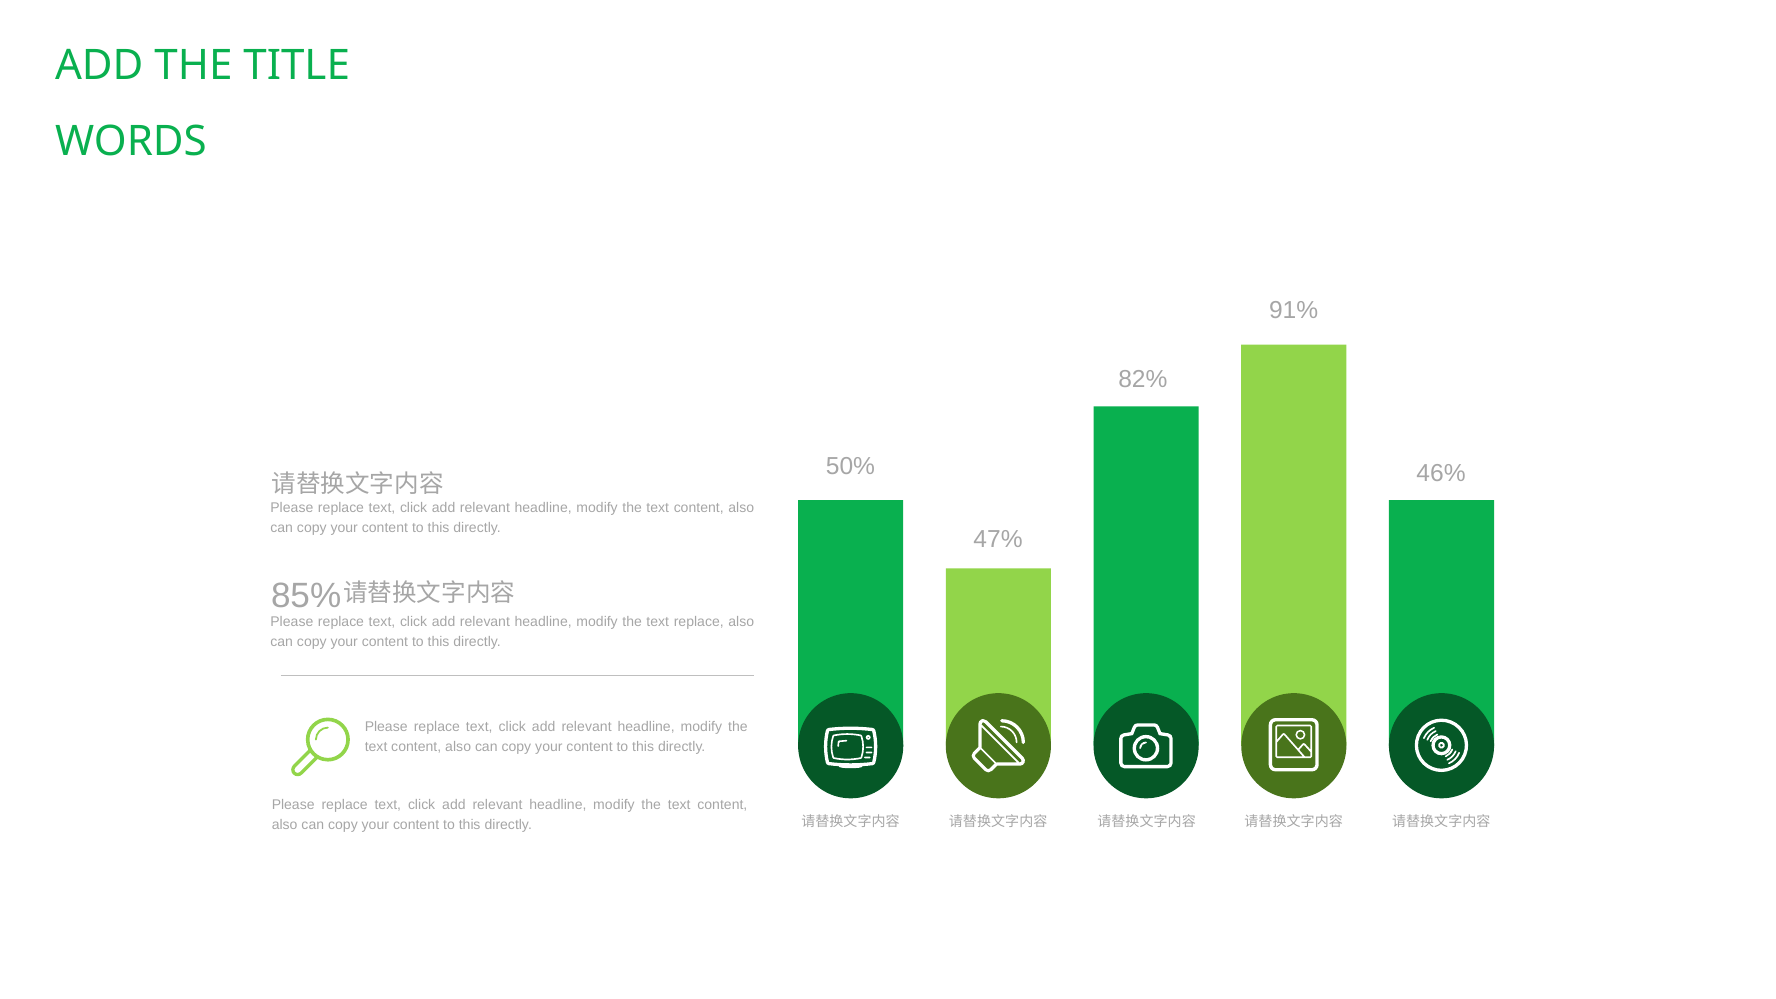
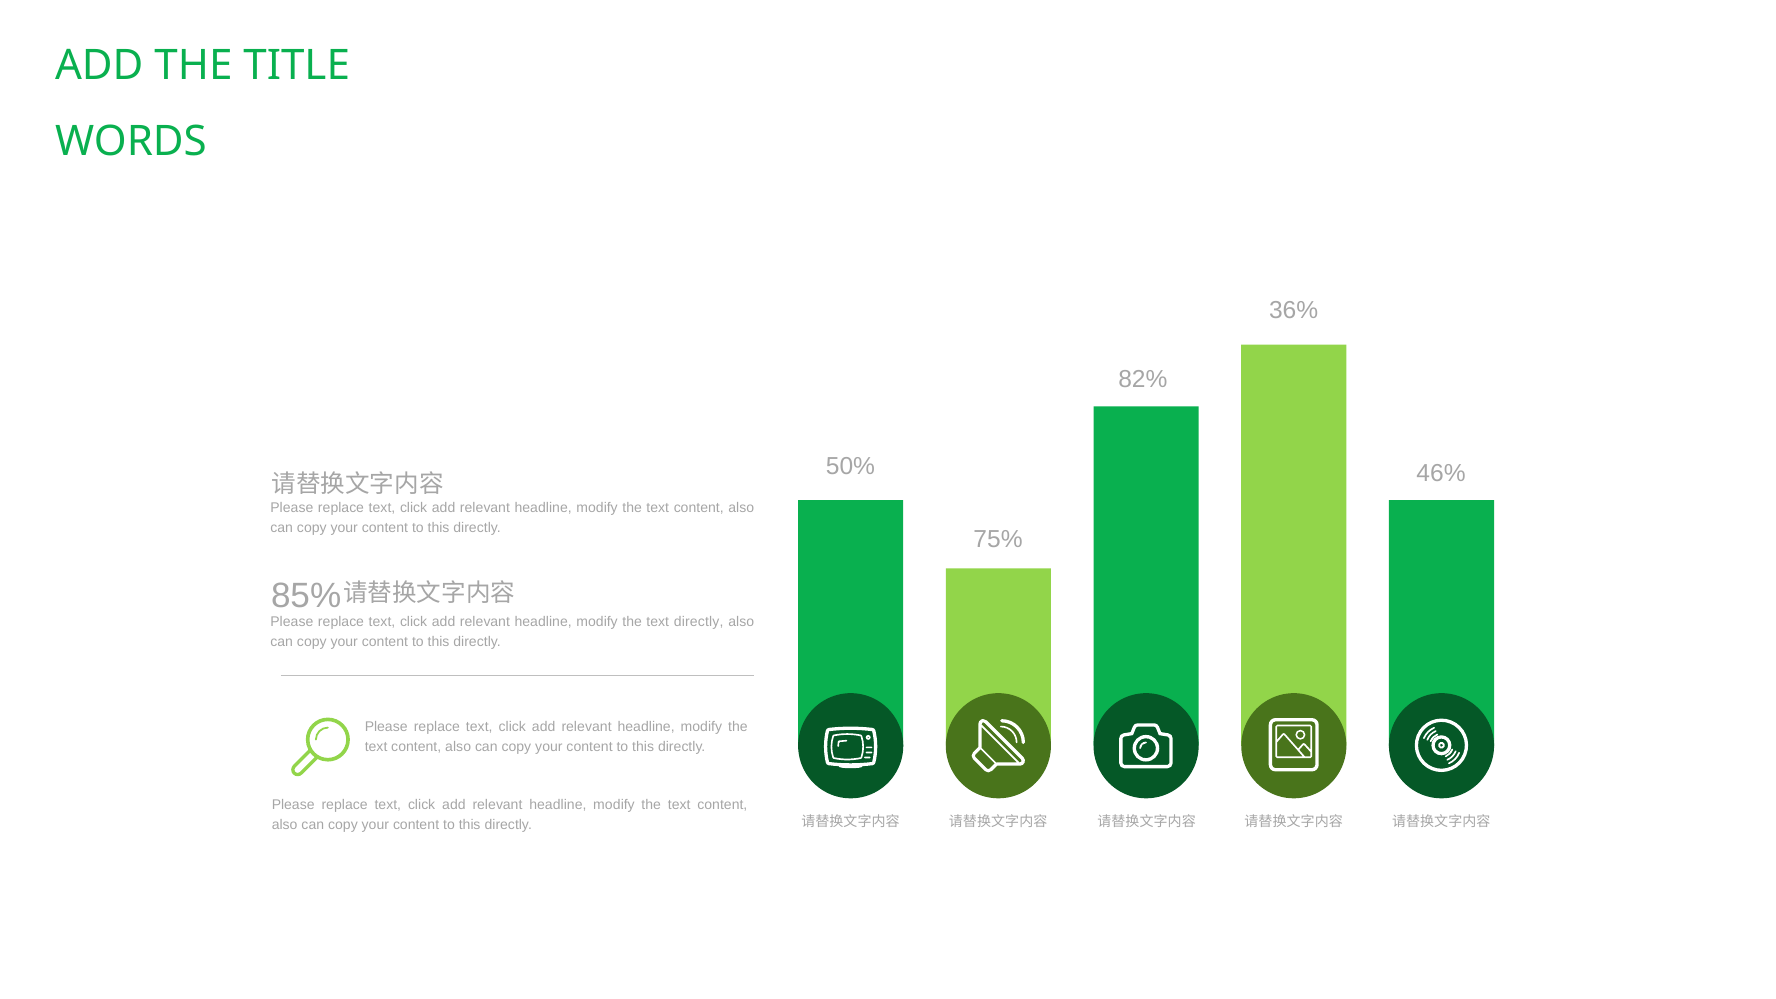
91%: 91% -> 36%
47%: 47% -> 75%
text replace: replace -> directly
